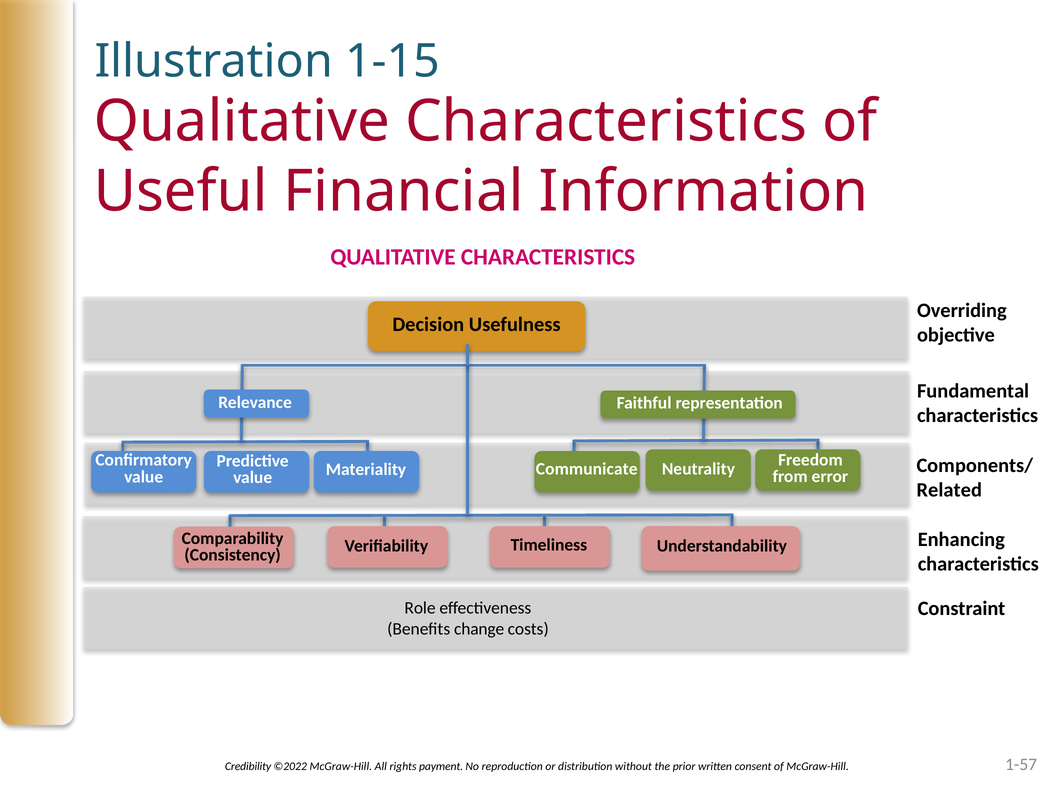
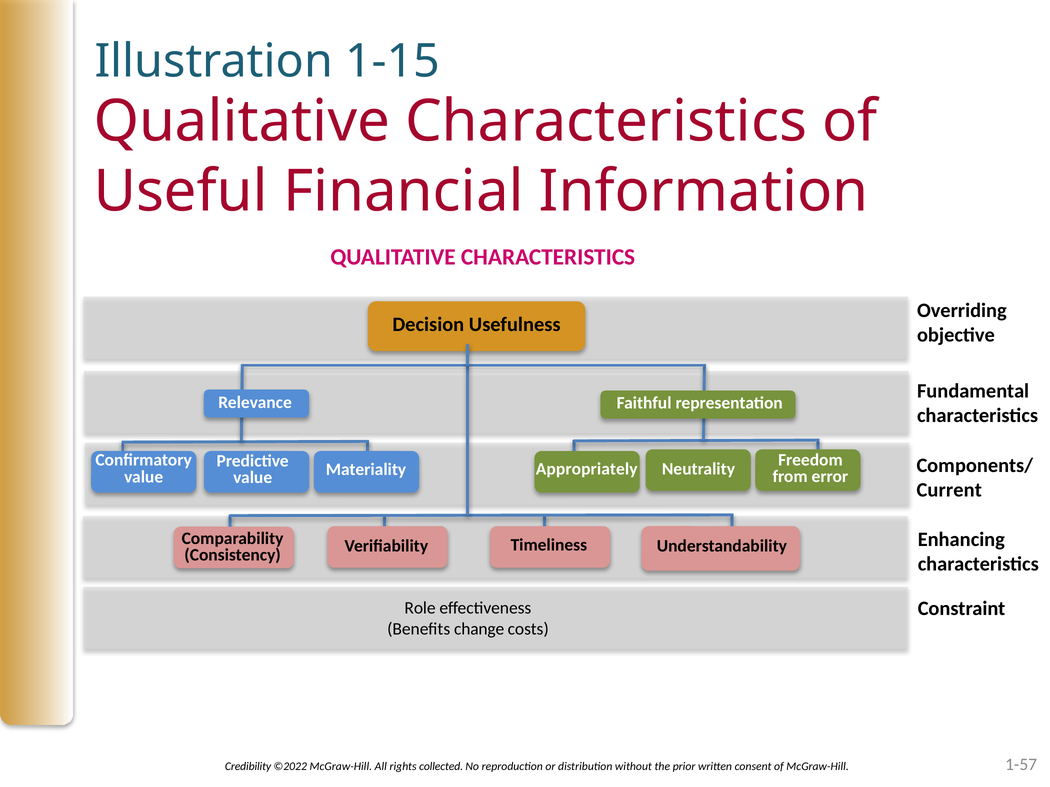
Communicate: Communicate -> Appropriately
Related: Related -> Current
payment: payment -> collected
